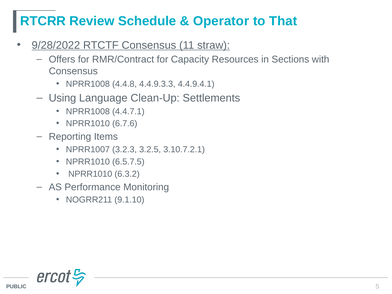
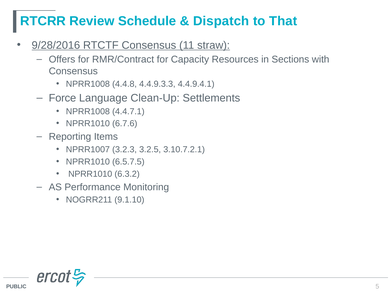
Operator: Operator -> Dispatch
9/28/2022: 9/28/2022 -> 9/28/2016
Using: Using -> Force
